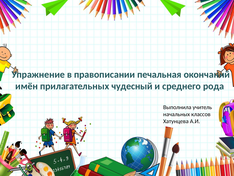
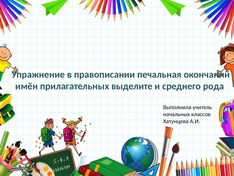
чудесный: чудесный -> выделите
